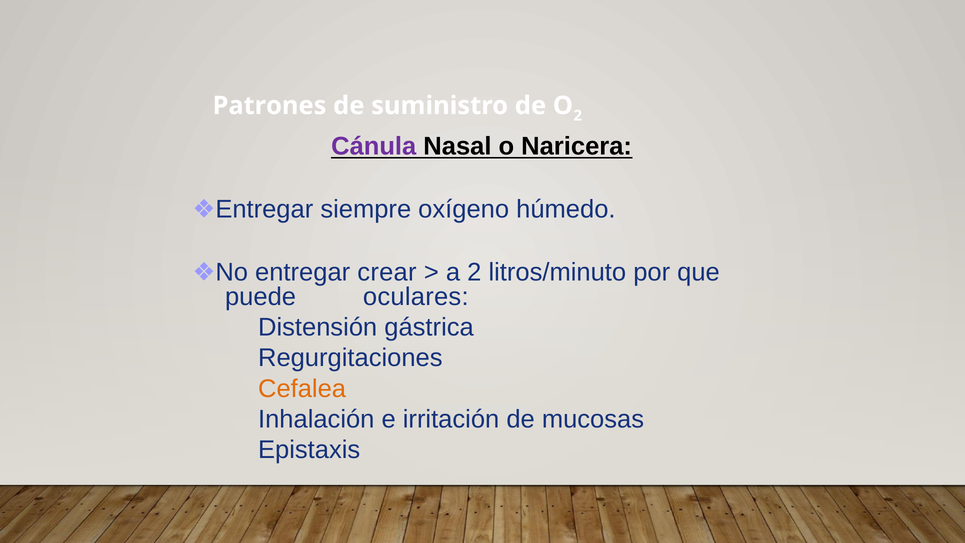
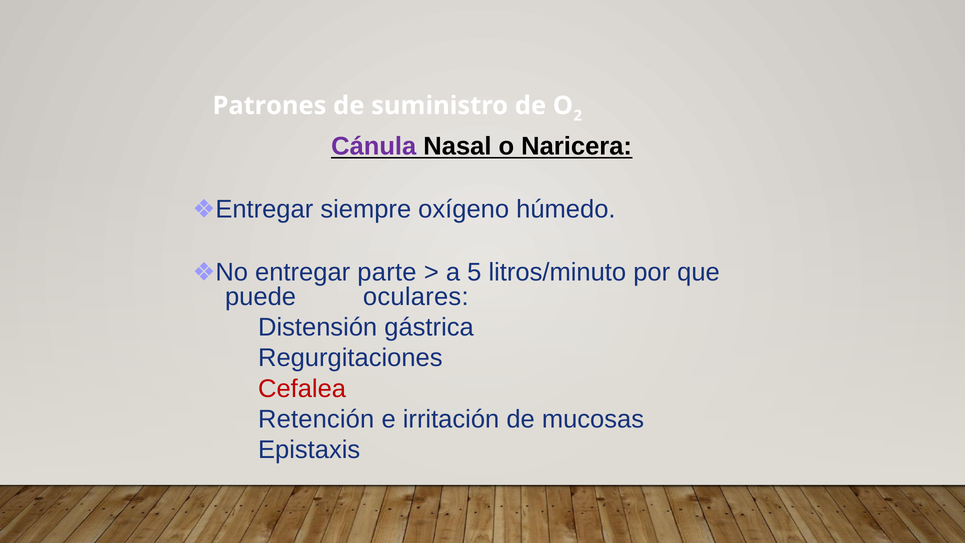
crear: crear -> parte
a 2: 2 -> 5
Cefalea colour: orange -> red
Inhalación: Inhalación -> Retención
